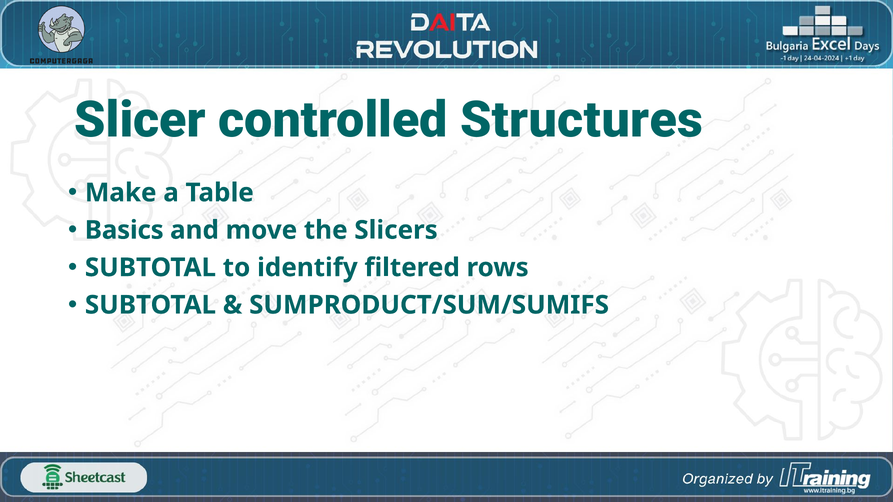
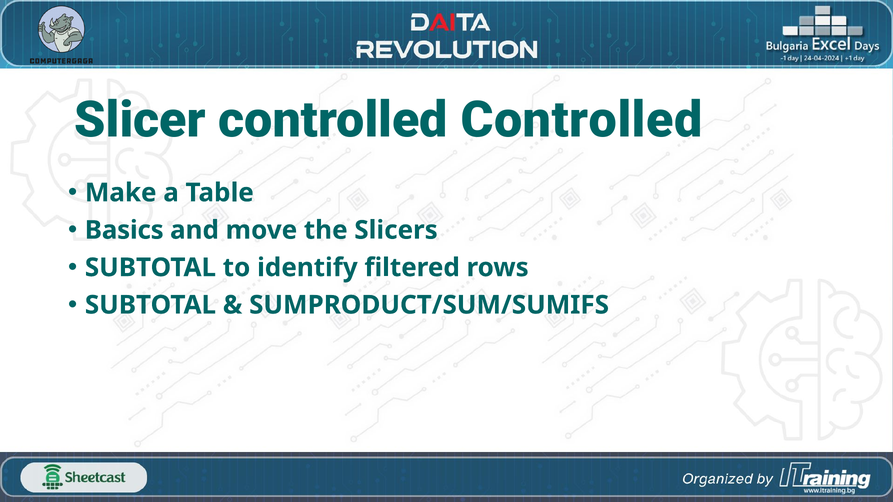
controlled Structures: Structures -> Controlled
